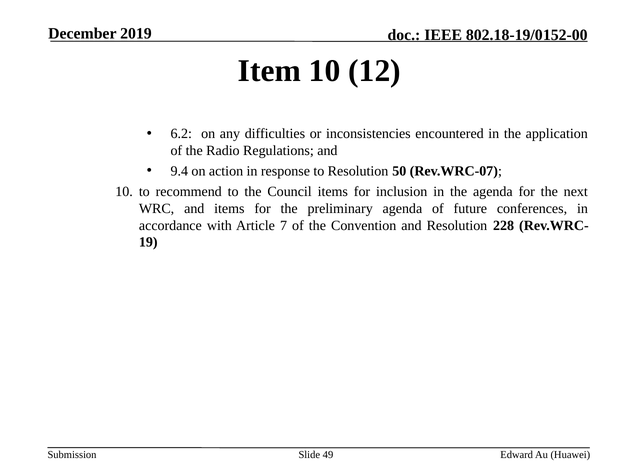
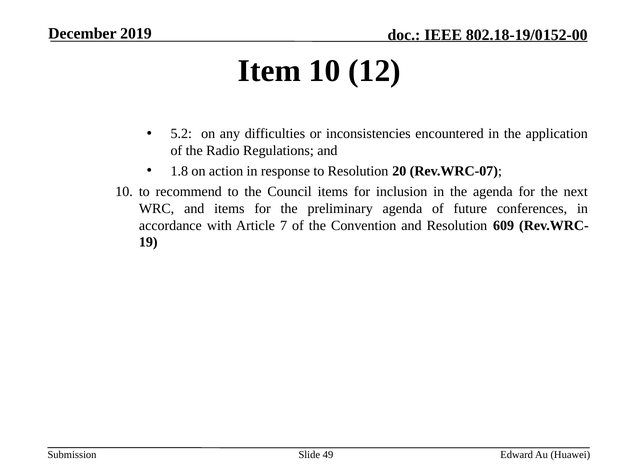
6.2: 6.2 -> 5.2
9.4: 9.4 -> 1.8
50: 50 -> 20
228: 228 -> 609
